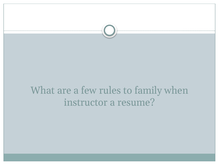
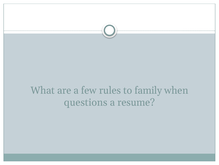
instructor: instructor -> questions
